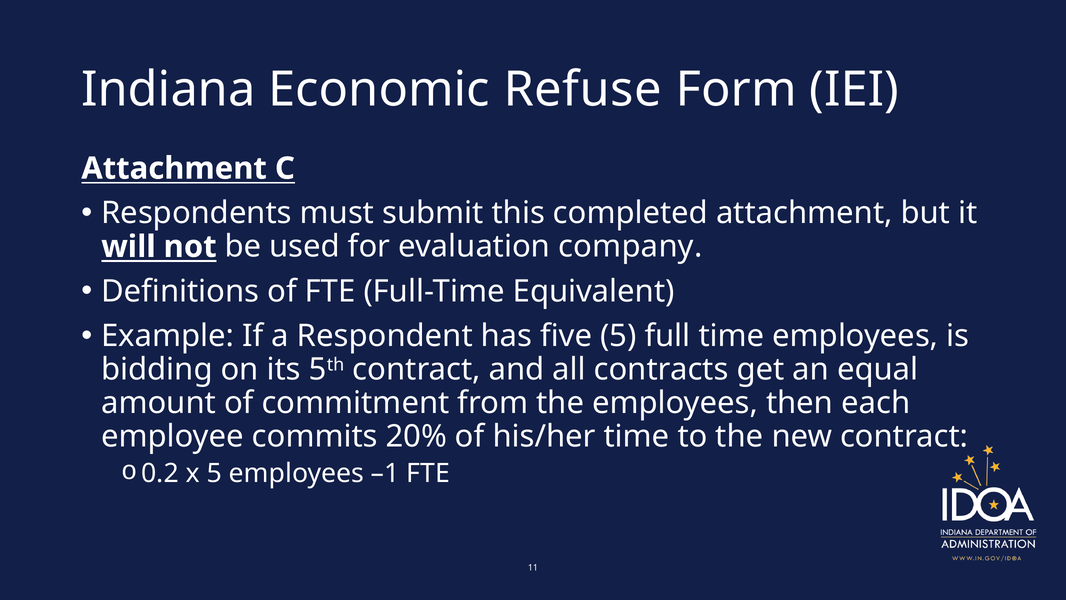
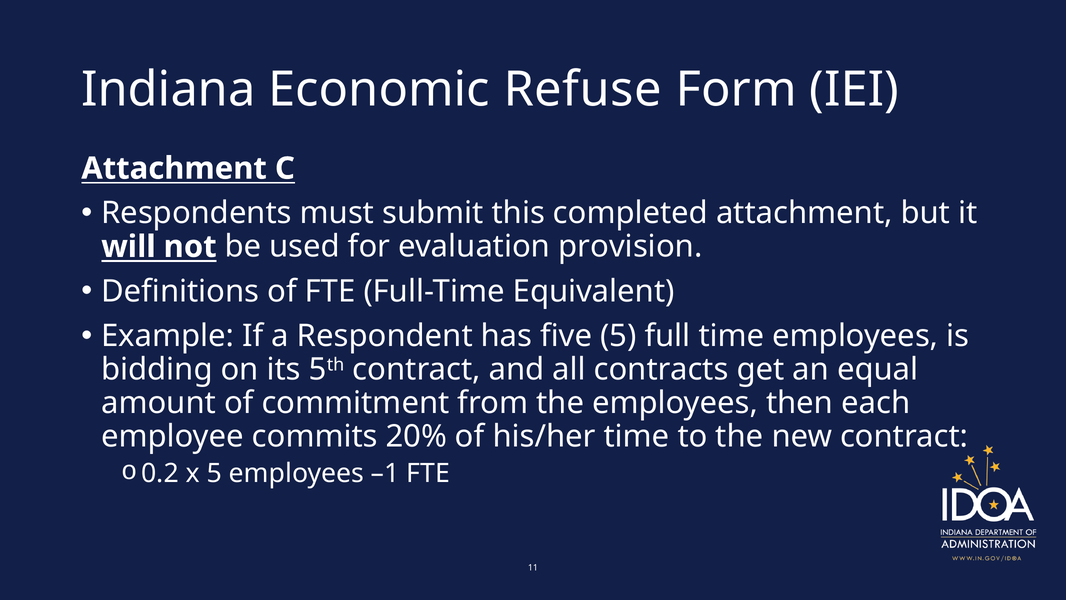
company: company -> provision
